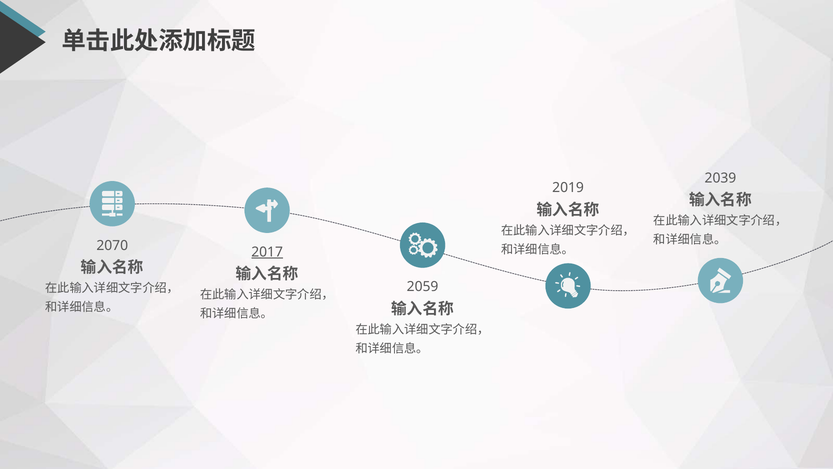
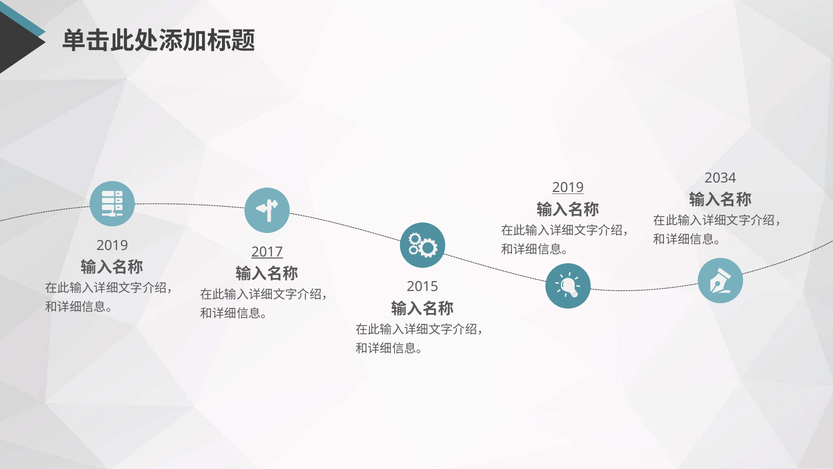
2039: 2039 -> 2034
2019 at (568, 188) underline: none -> present
2070 at (112, 245): 2070 -> 2019
2059: 2059 -> 2015
